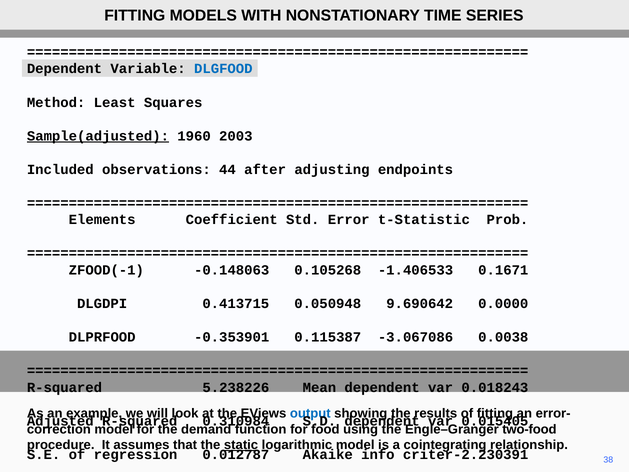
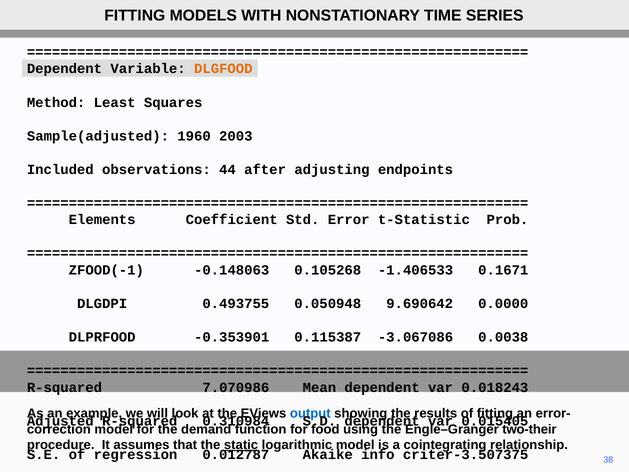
DLGFOOD colour: blue -> orange
Sample(adjusted underline: present -> none
0.413715: 0.413715 -> 0.493755
5.238226: 5.238226 -> 7.070986
two-food: two-food -> two-their
criter-2.230391: criter-2.230391 -> criter-3.507375
